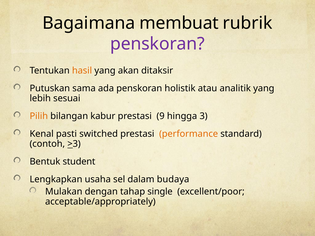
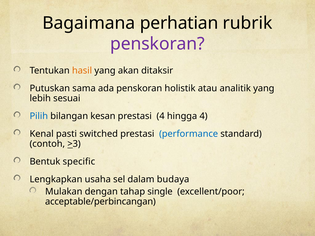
membuat: membuat -> perhatian
Pilih colour: orange -> blue
kabur: kabur -> kesan
prestasi 9: 9 -> 4
hingga 3: 3 -> 4
performance colour: orange -> blue
student: student -> specific
acceptable/appropriately: acceptable/appropriately -> acceptable/perbincangan
